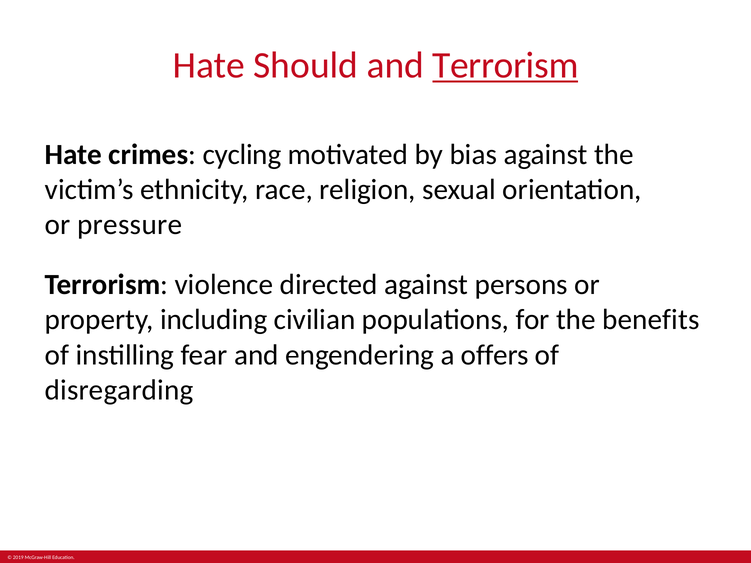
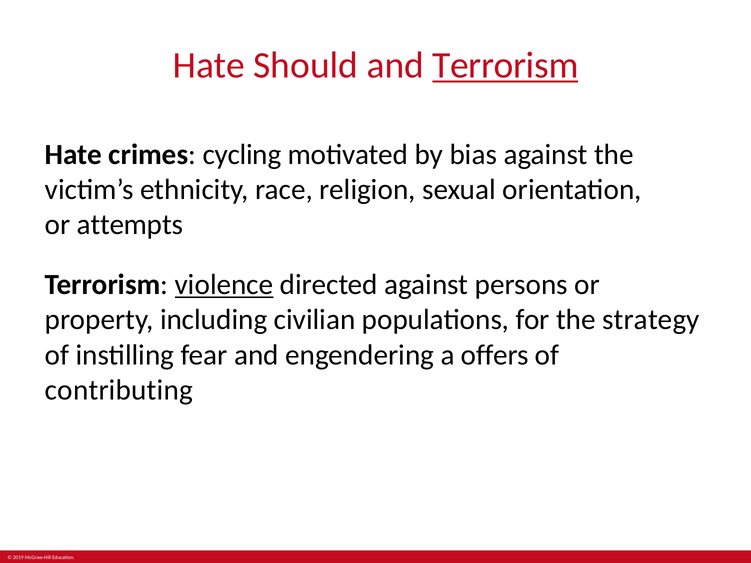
pressure: pressure -> attempts
violence underline: none -> present
benefits: benefits -> strategy
disregarding: disregarding -> contributing
